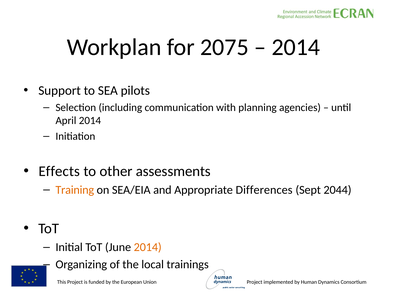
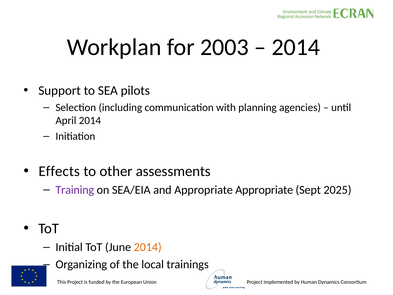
2075: 2075 -> 2003
Training colour: orange -> purple
Appropriate Differences: Differences -> Appropriate
2044: 2044 -> 2025
